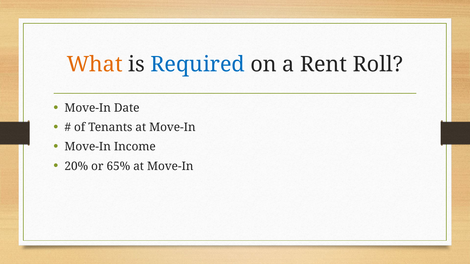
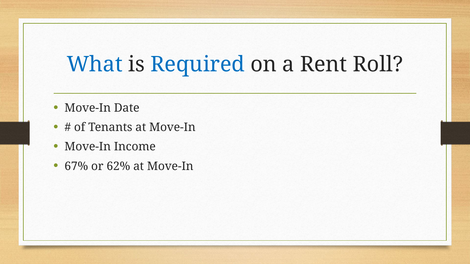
What colour: orange -> blue
20%: 20% -> 67%
65%: 65% -> 62%
